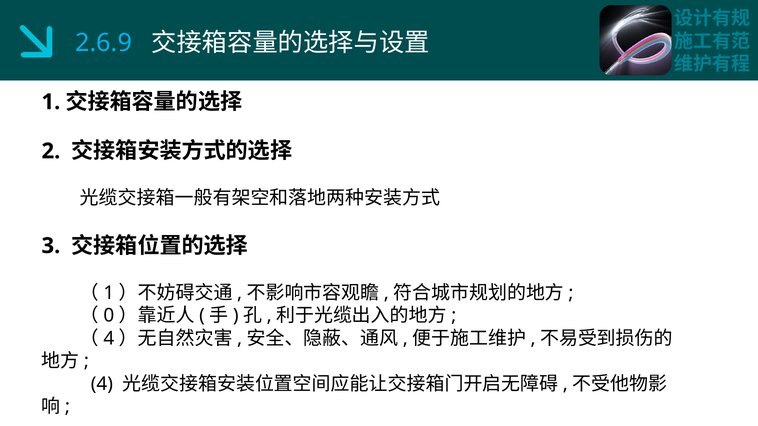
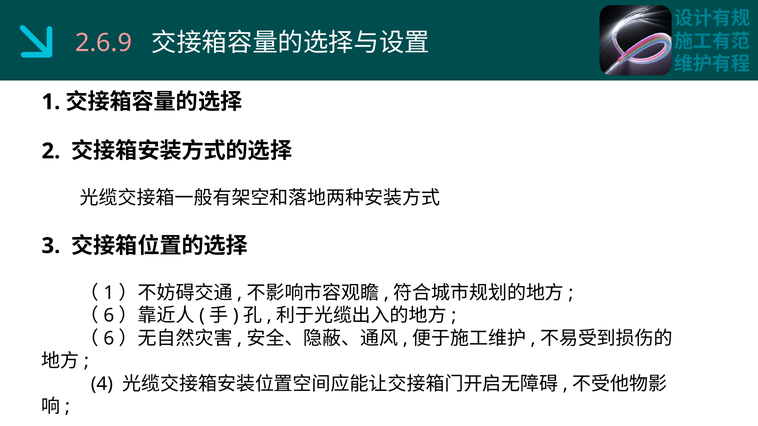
2.6.9 colour: light blue -> pink
0 at (109, 316): 0 -> 6
4 at (109, 339): 4 -> 6
